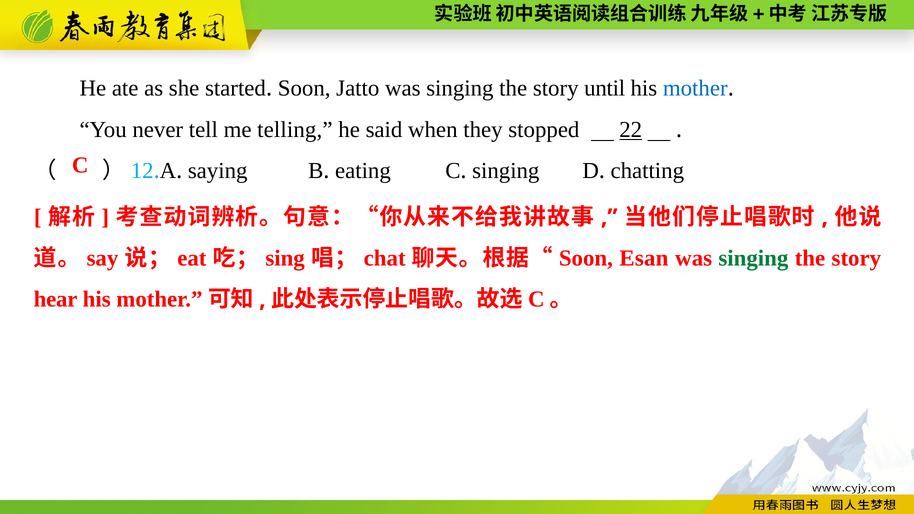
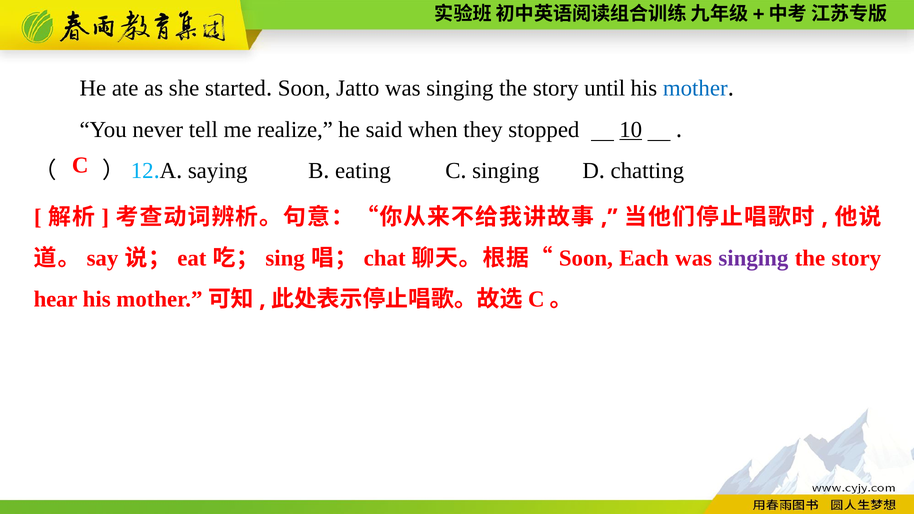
telling: telling -> realize
22: 22 -> 10
Esan: Esan -> Each
singing at (753, 258) colour: green -> purple
